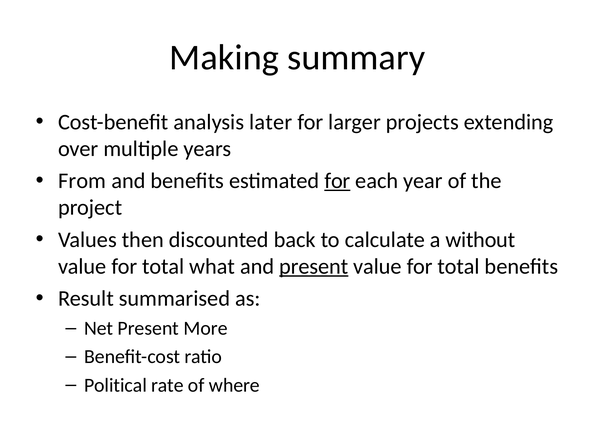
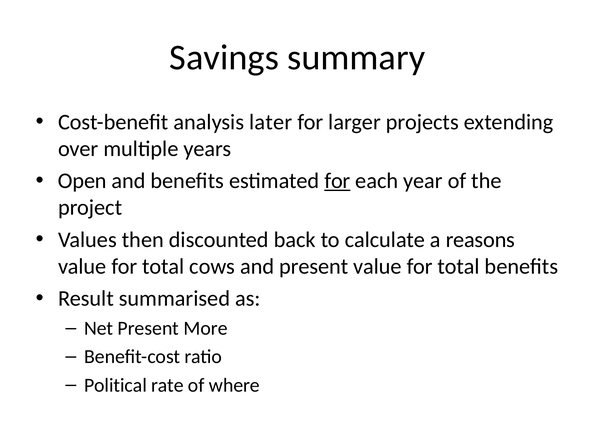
Making: Making -> Savings
From: From -> Open
without: without -> reasons
what: what -> cows
present at (314, 267) underline: present -> none
